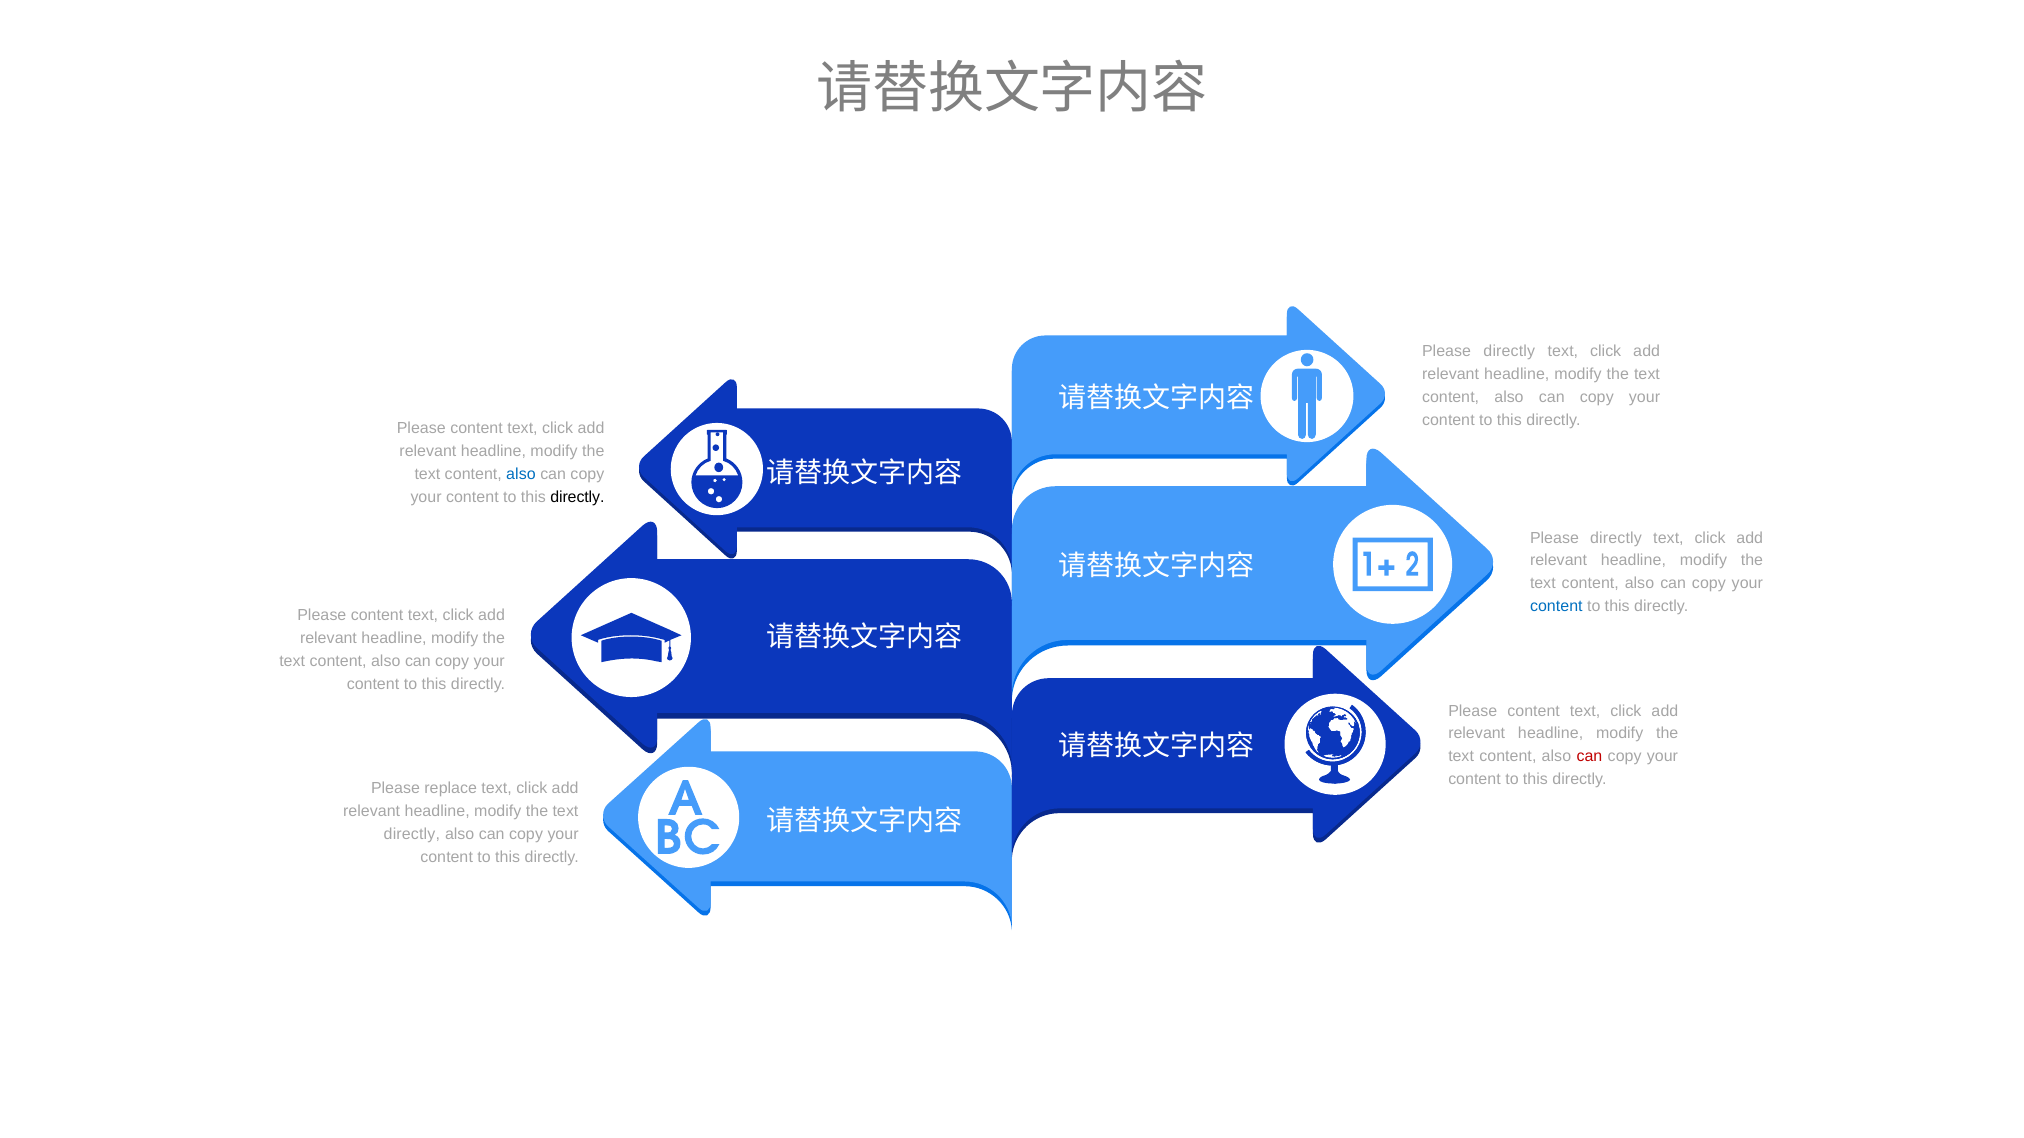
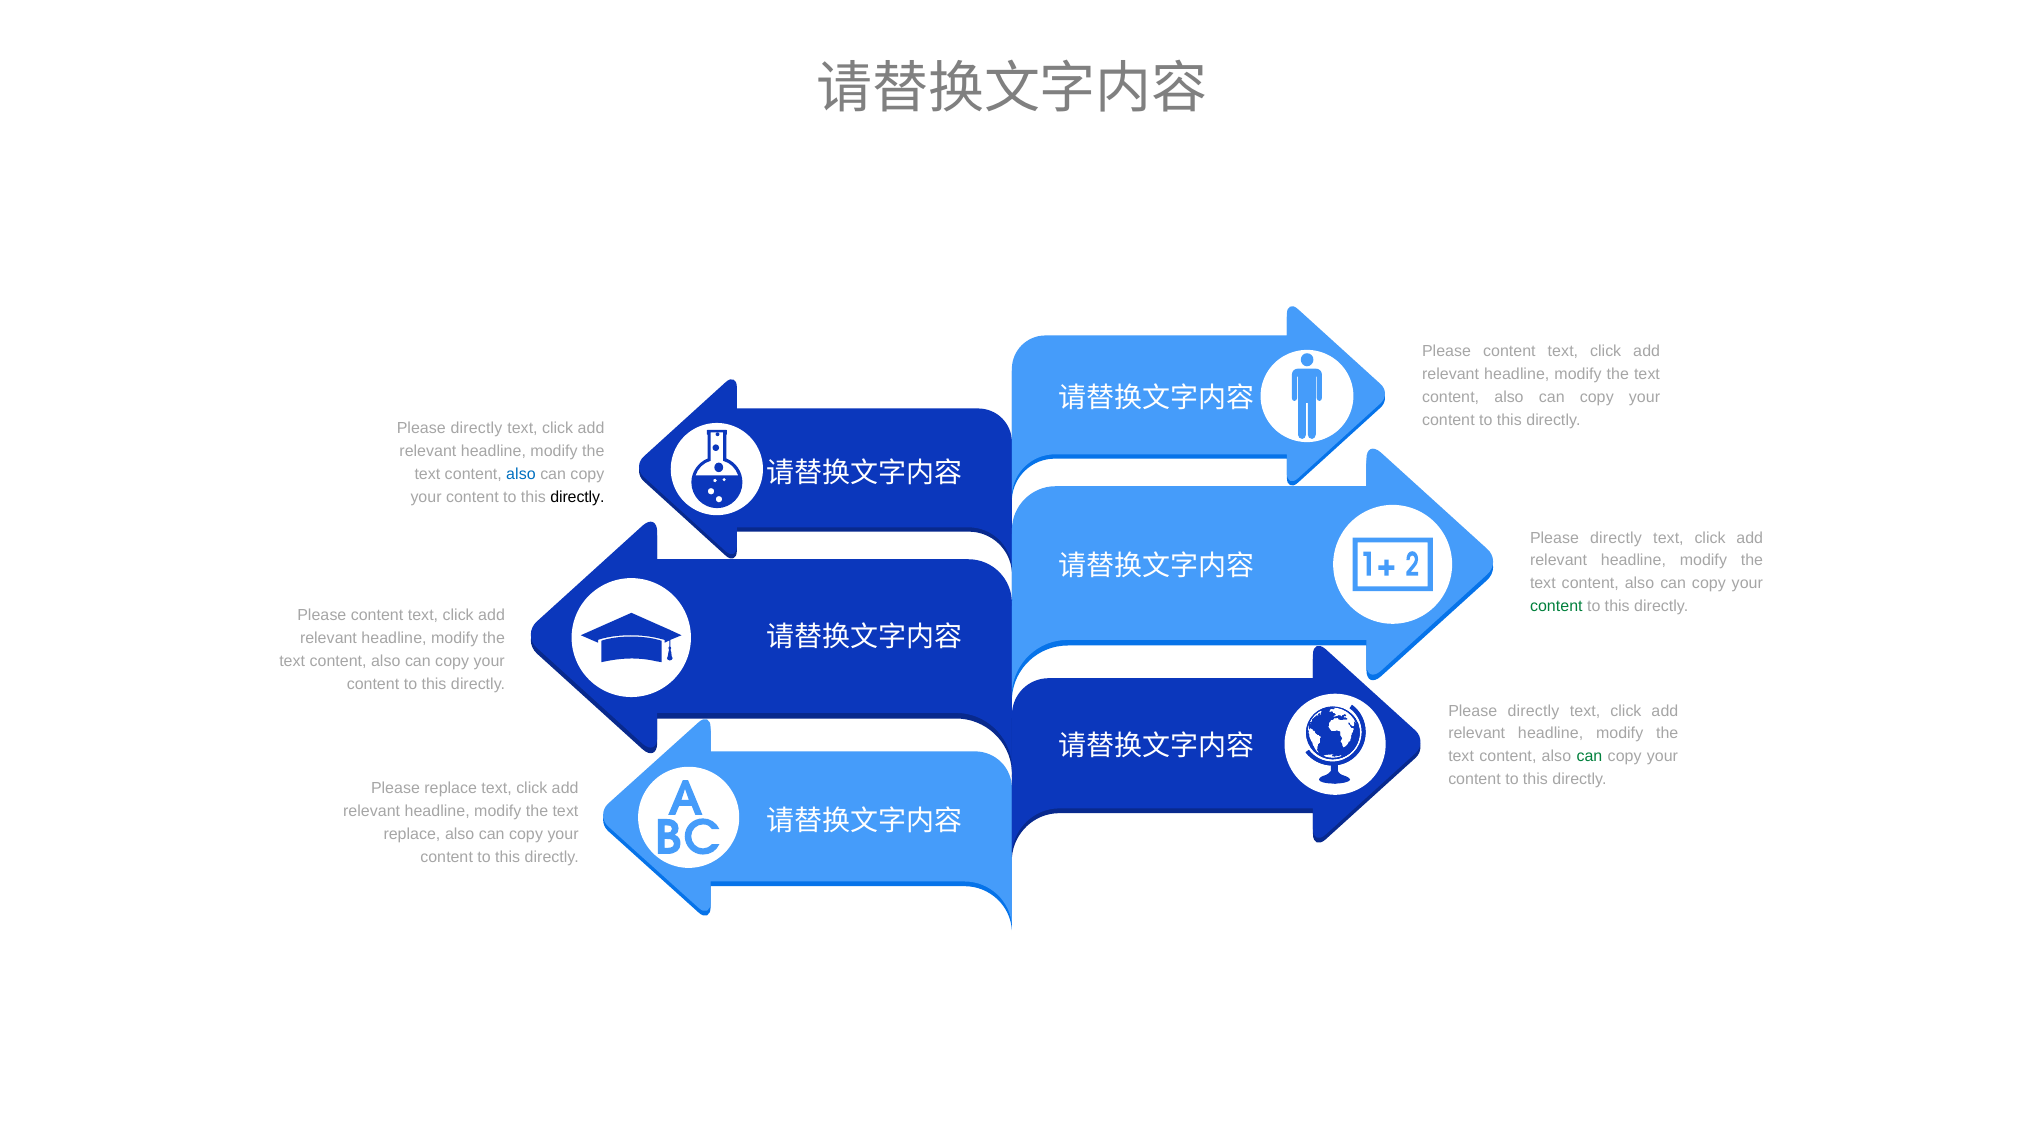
directly at (1509, 351): directly -> content
content at (477, 429): content -> directly
content at (1556, 607) colour: blue -> green
content at (1534, 711): content -> directly
can at (1590, 757) colour: red -> green
directly at (412, 834): directly -> replace
